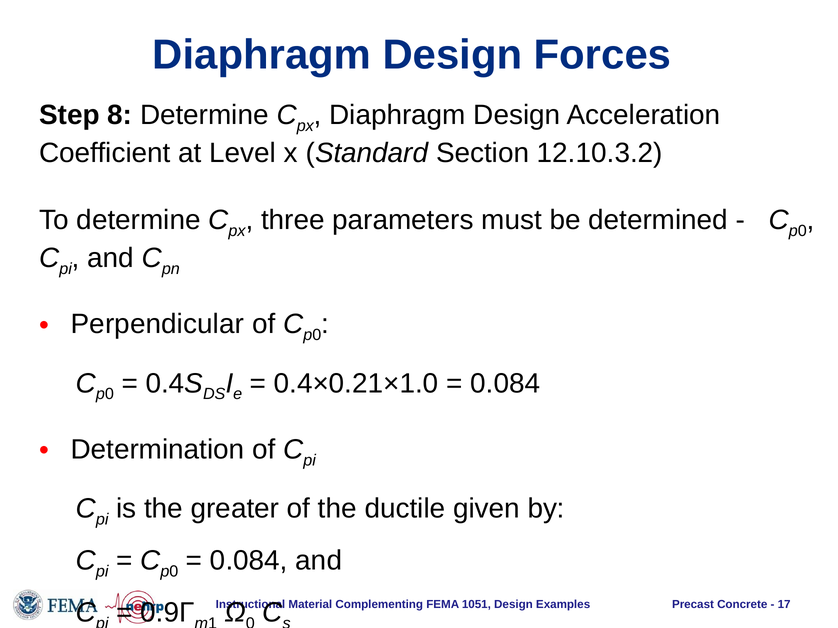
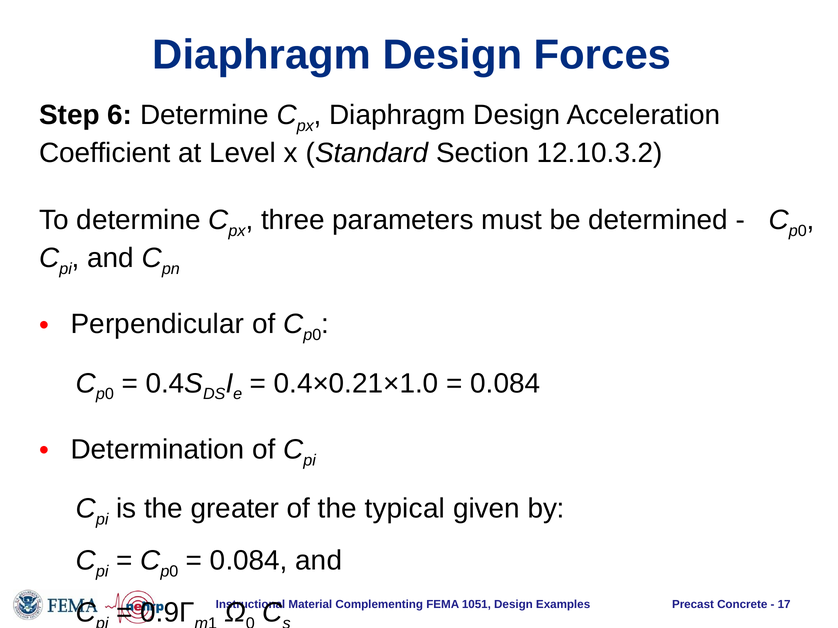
8: 8 -> 6
ductile: ductile -> typical
